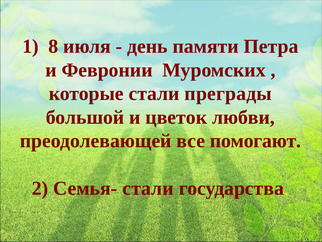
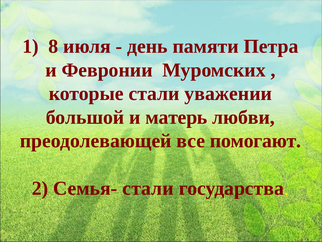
преграды: преграды -> уважении
цветок: цветок -> матерь
